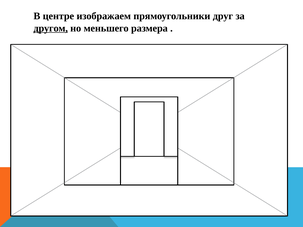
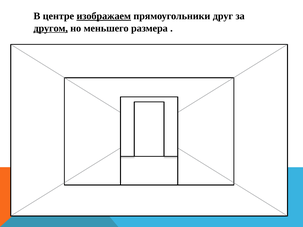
изображаем underline: none -> present
